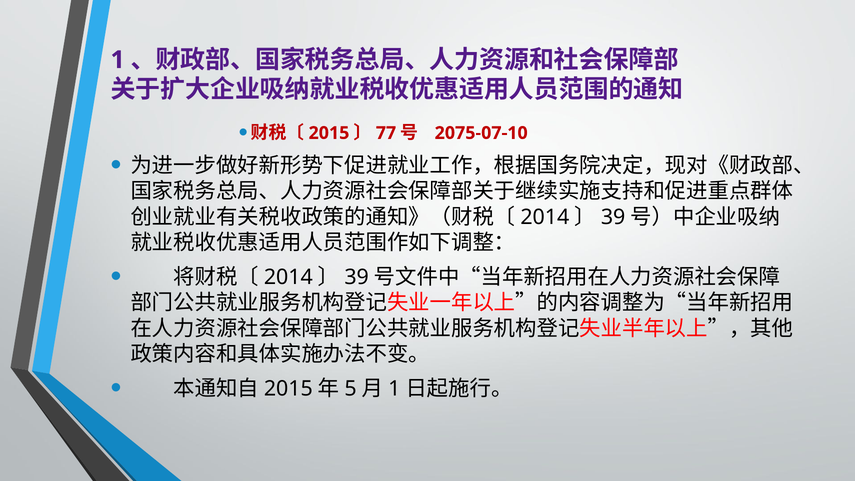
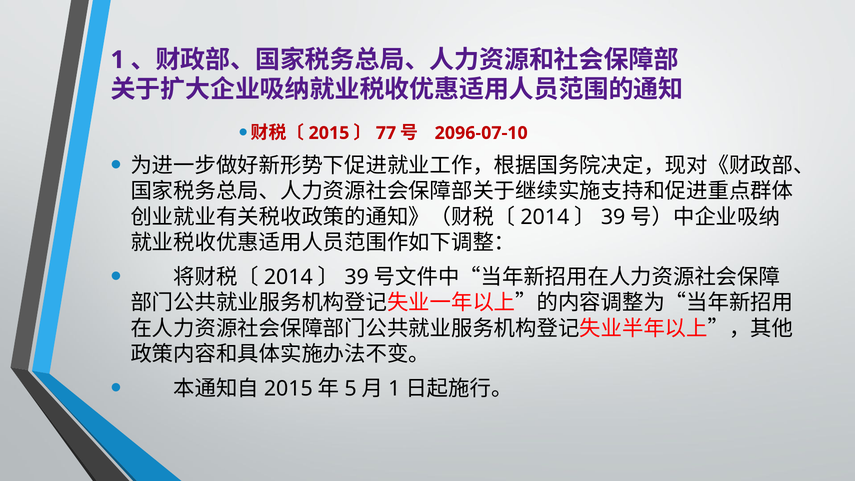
2075-07-10: 2075-07-10 -> 2096-07-10
